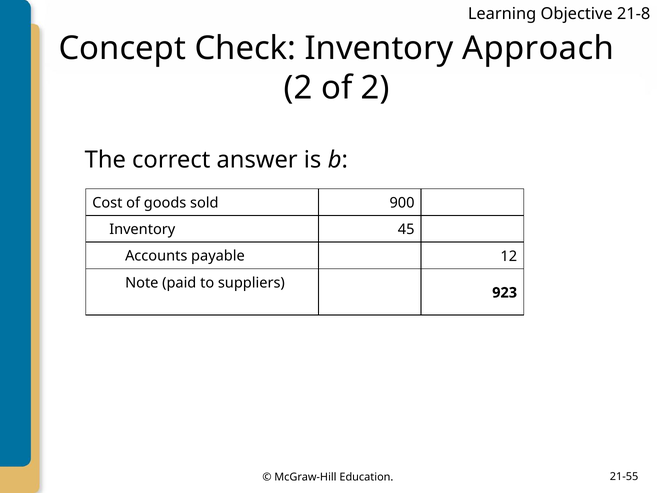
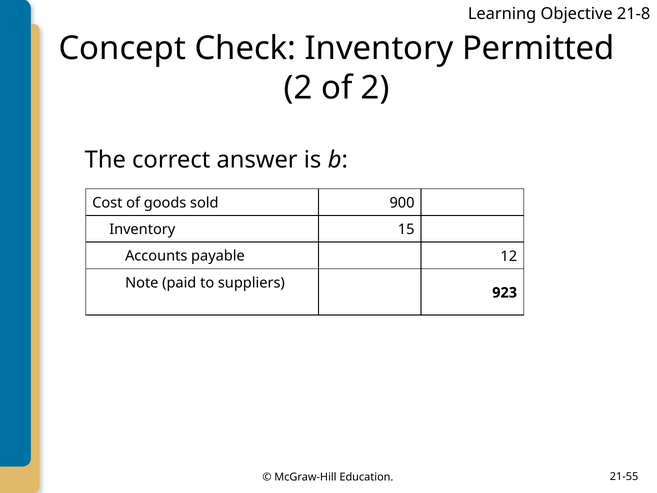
Approach: Approach -> Permitted
45: 45 -> 15
